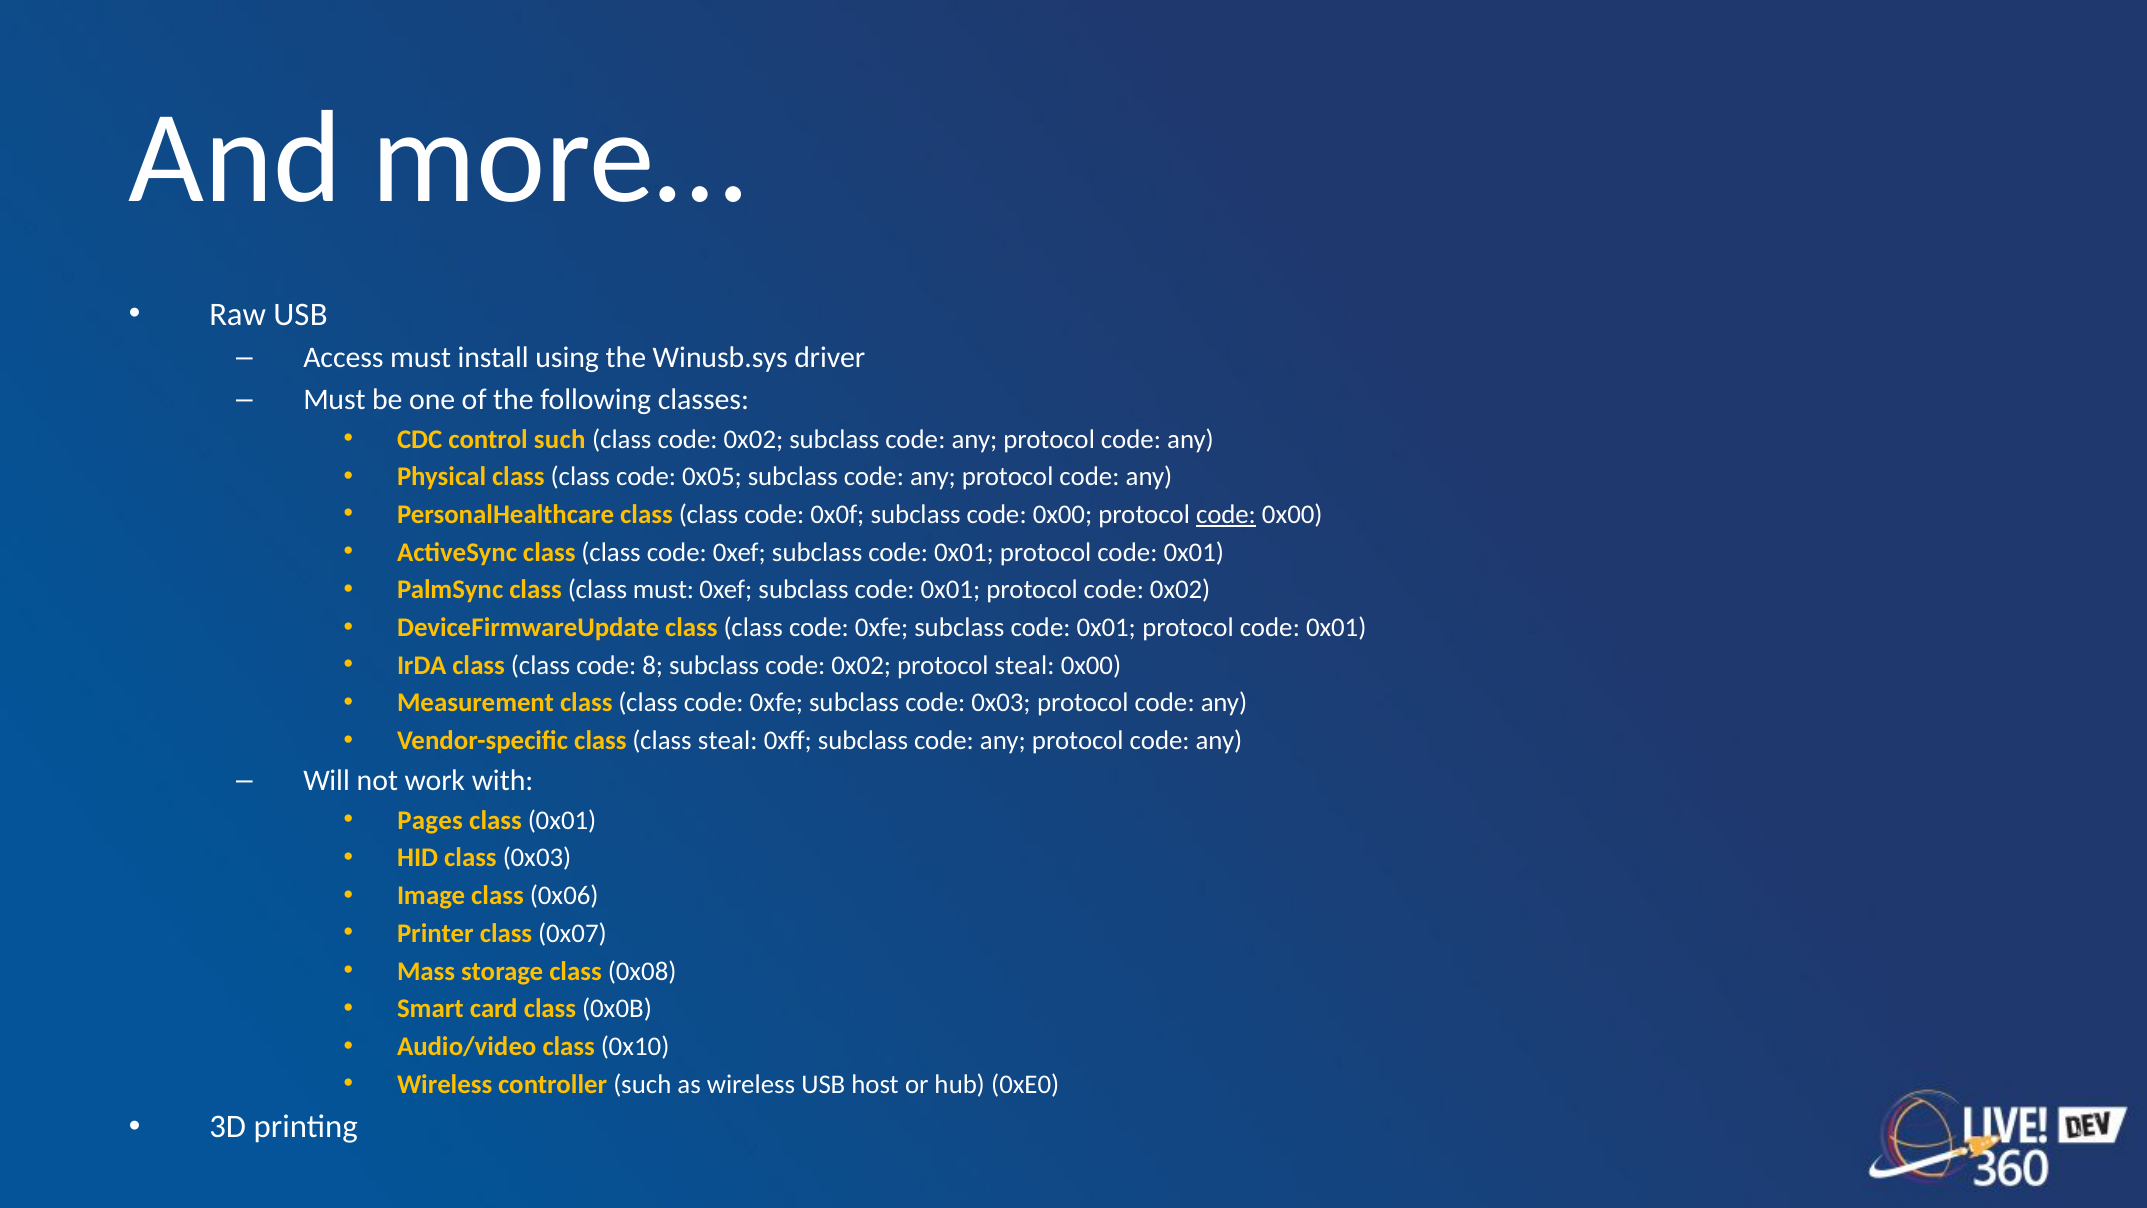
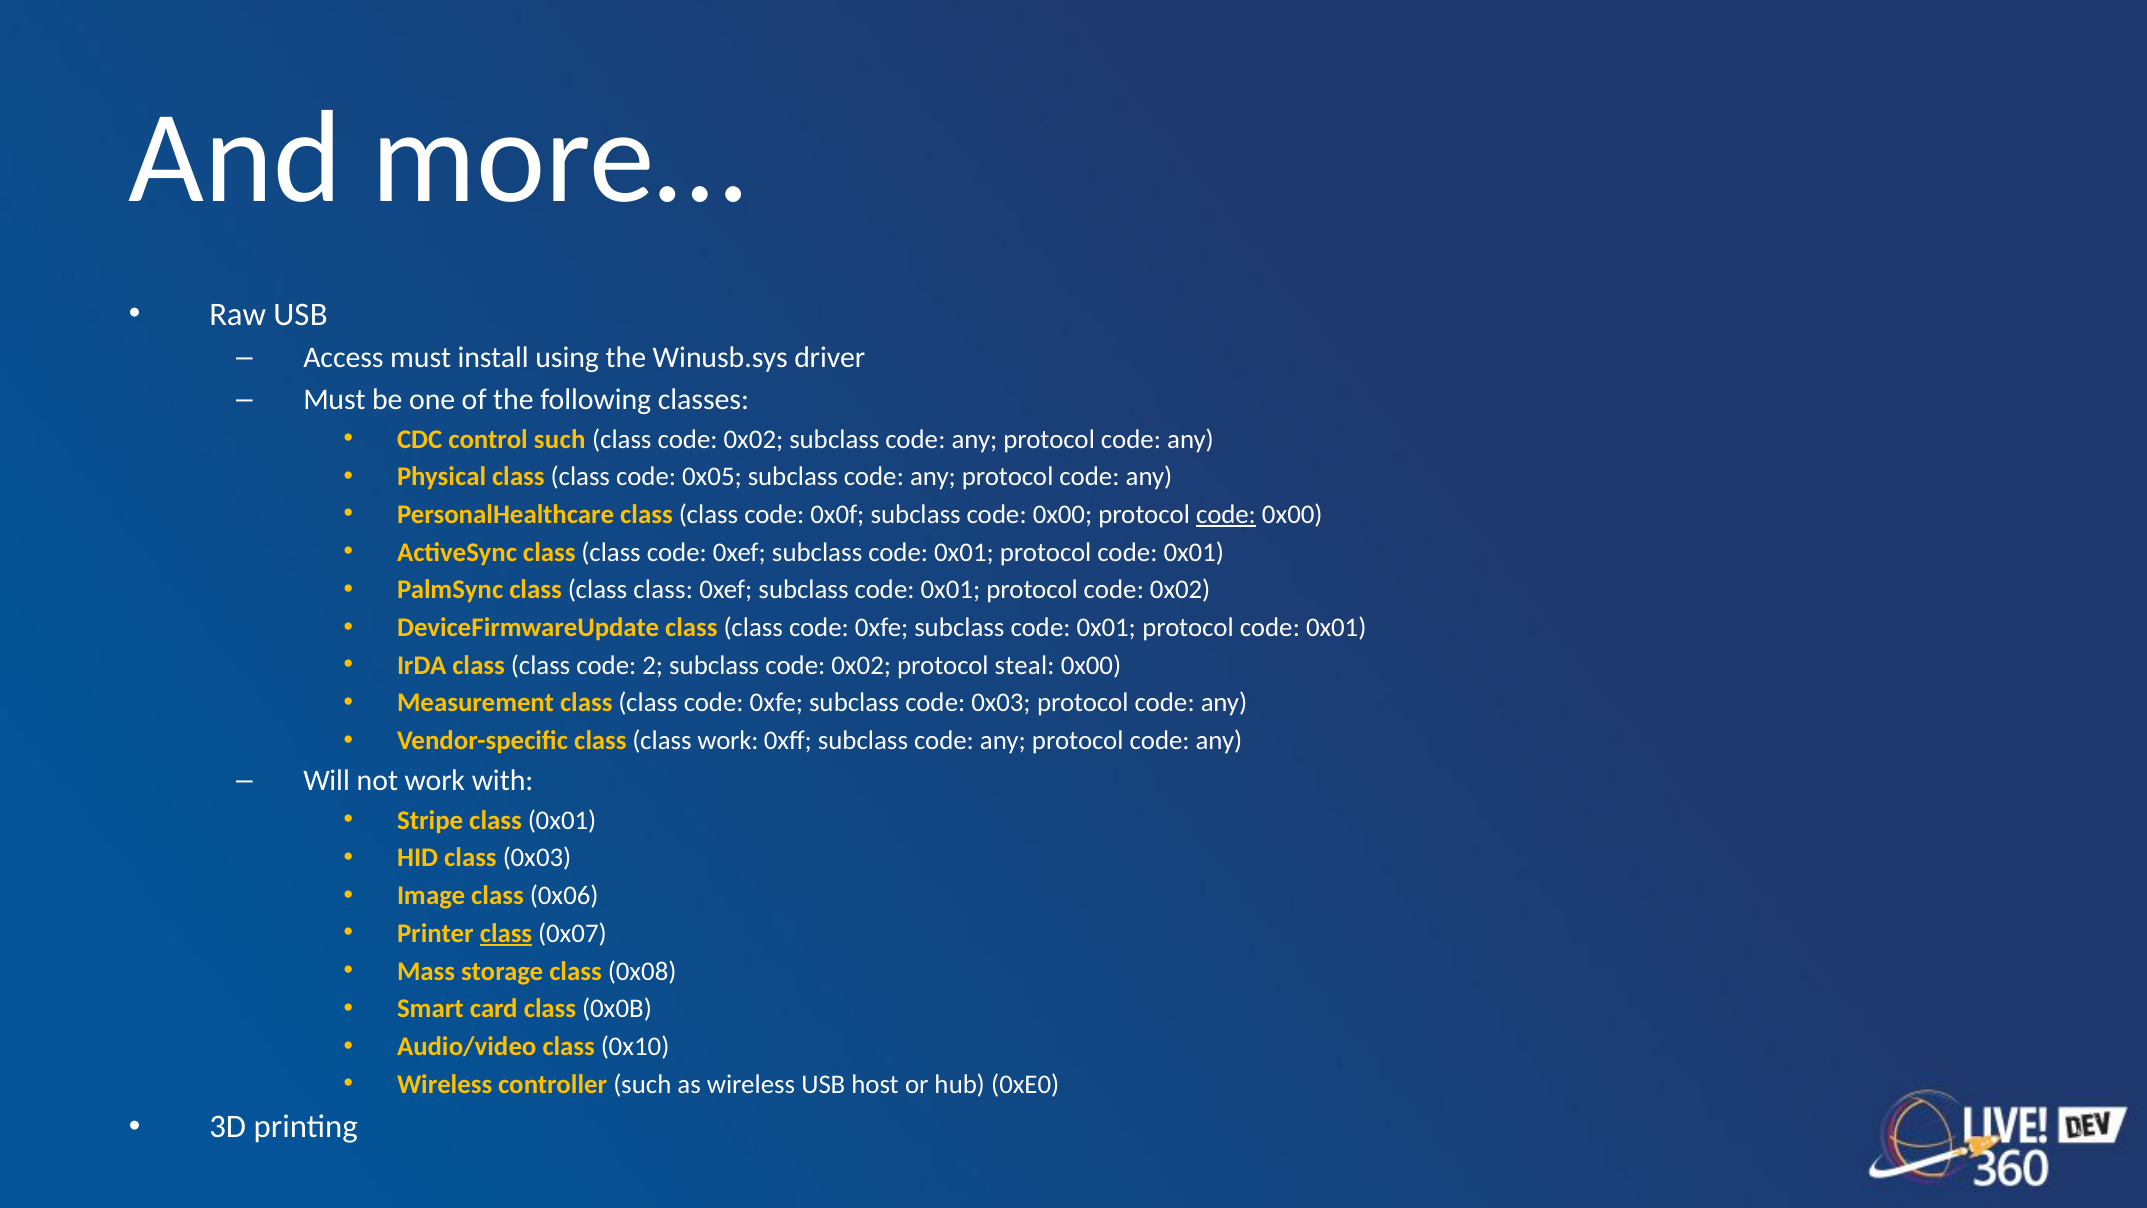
class class must: must -> class
8: 8 -> 2
class steal: steal -> work
Pages: Pages -> Stripe
class at (506, 933) underline: none -> present
